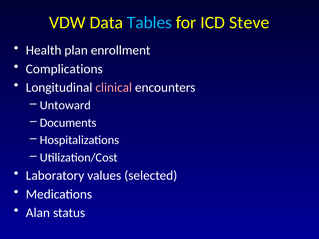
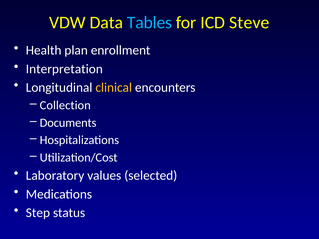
Complications: Complications -> Interpretation
clinical colour: pink -> yellow
Untoward: Untoward -> Collection
Alan: Alan -> Step
